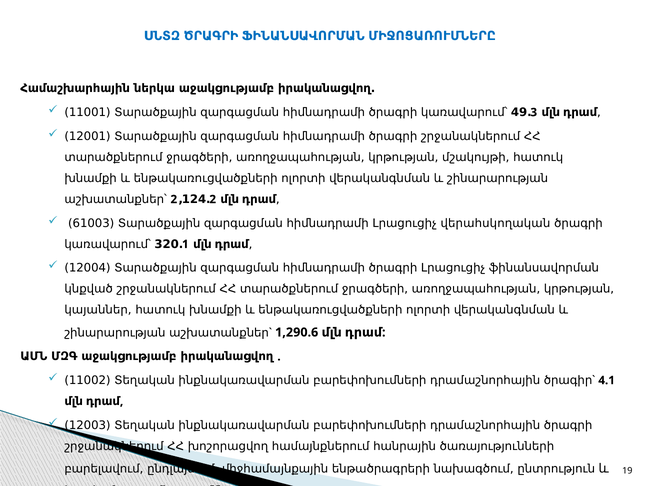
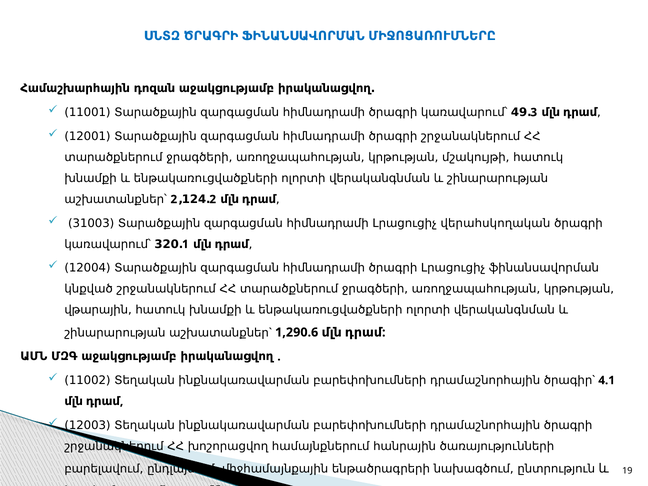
ներկա: ներկա -> դոզան
61003: 61003 -> 31003
կայաններ: կայաններ -> վթարային
